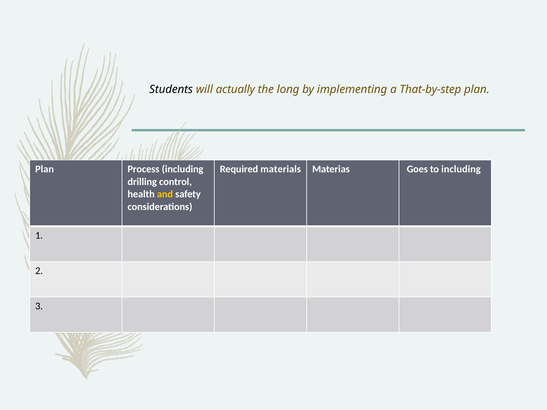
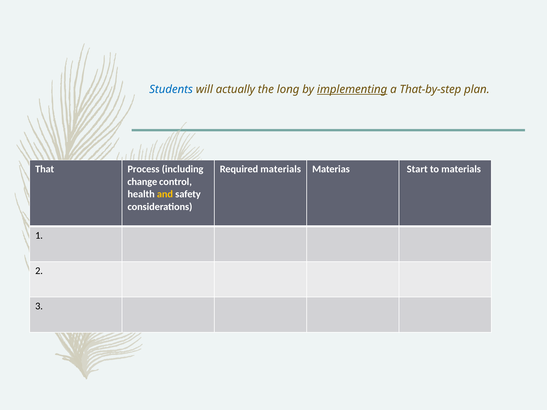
Students colour: black -> blue
implementing underline: none -> present
Plan at (45, 169): Plan -> That
Goes: Goes -> Start
to including: including -> materials
drilling: drilling -> change
